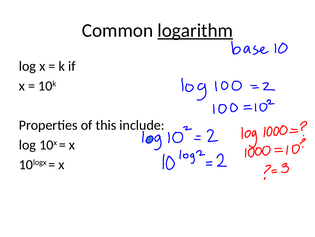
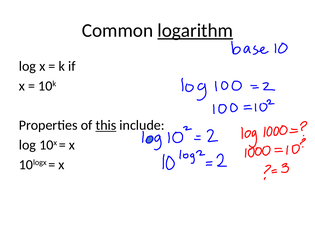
this underline: none -> present
